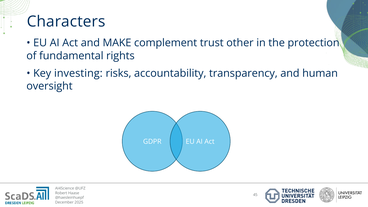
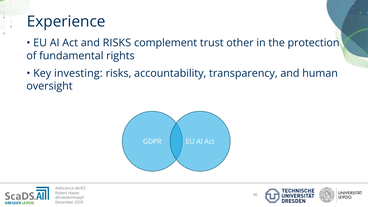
Characters: Characters -> Experience
and MAKE: MAKE -> RISKS
